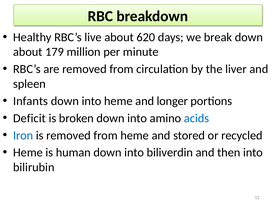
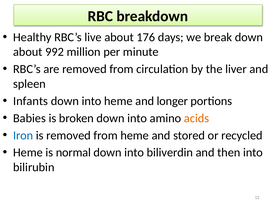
620: 620 -> 176
179: 179 -> 992
Deficit: Deficit -> Babies
acids colour: blue -> orange
human: human -> normal
